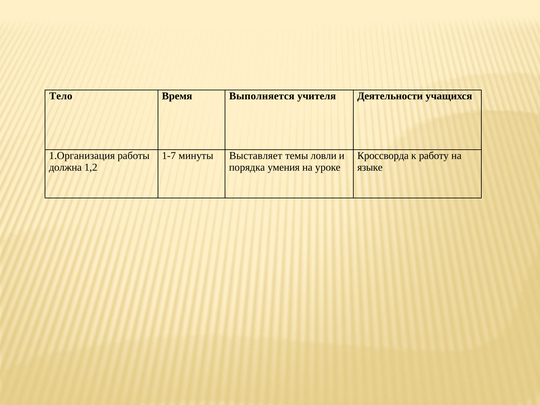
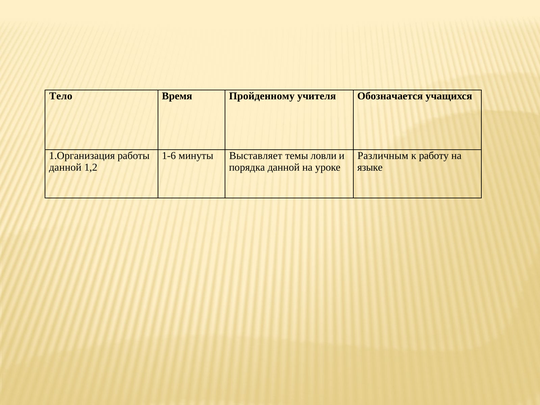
Выполняется: Выполняется -> Пройденному
Деятельности: Деятельности -> Обозначается
1-7: 1-7 -> 1-6
Кроссворда: Кроссворда -> Различным
должна at (65, 167): должна -> данной
порядка умения: умения -> данной
